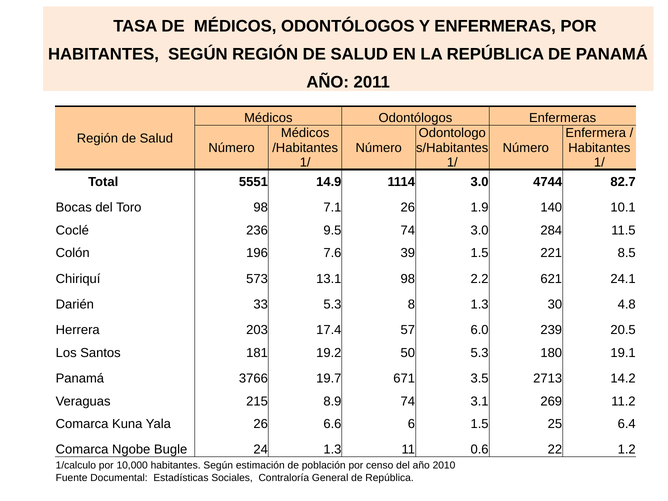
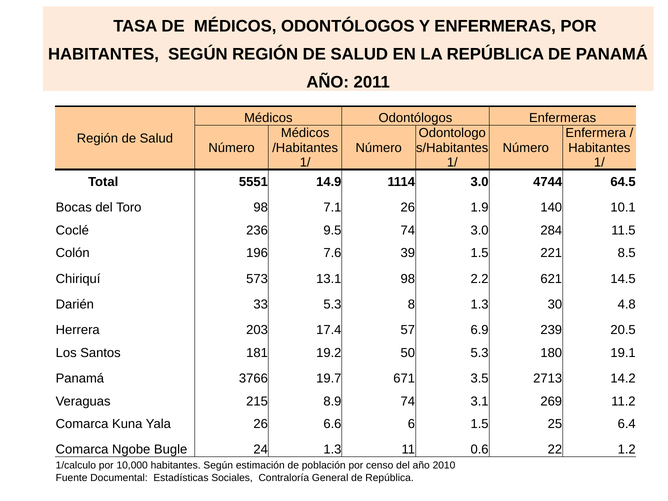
82.7: 82.7 -> 64.5
24.1: 24.1 -> 14.5
6.0: 6.0 -> 6.9
